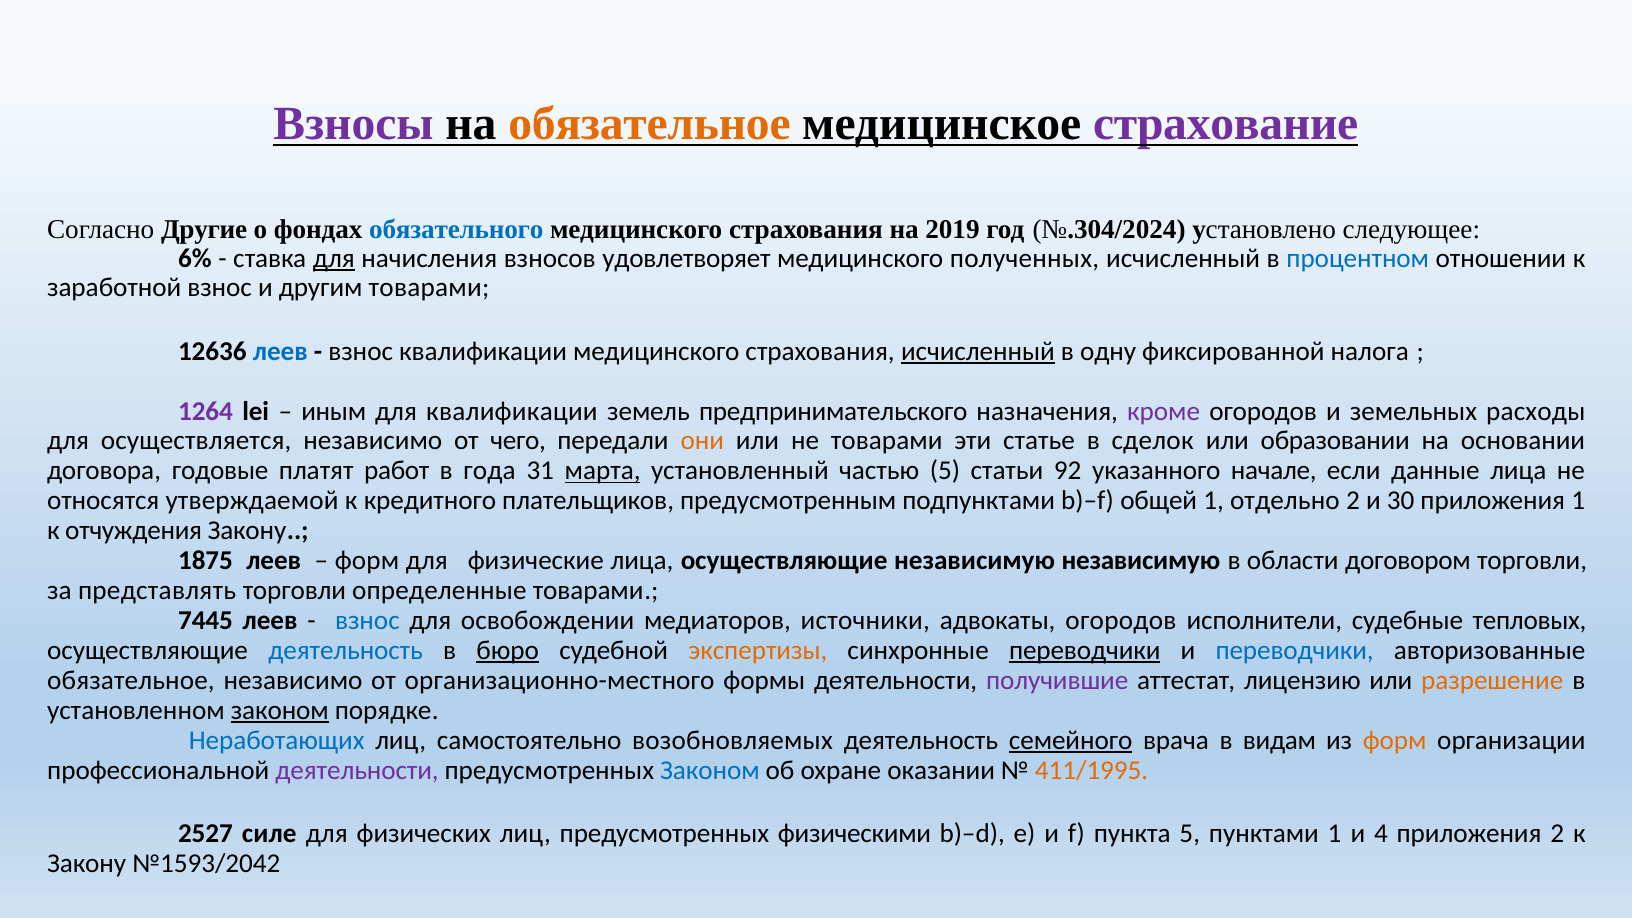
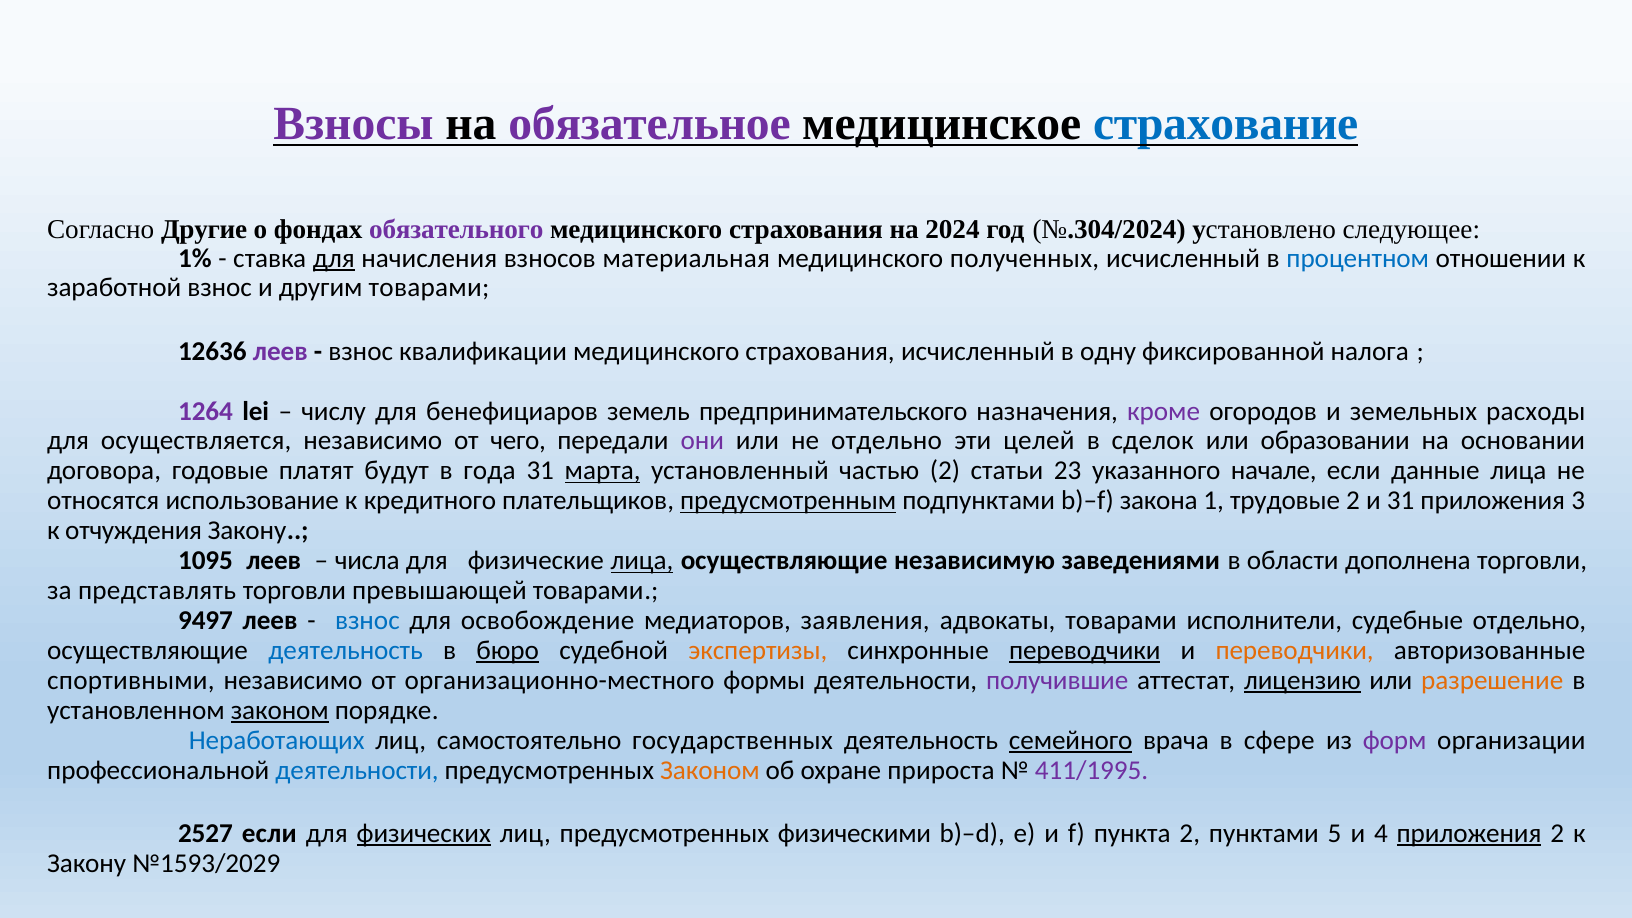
обязательное at (649, 124) colour: orange -> purple
страхование colour: purple -> blue
обязательного colour: blue -> purple
2019: 2019 -> 2024
6%: 6% -> 1%
удовлетворяет: удовлетворяет -> материальная
леев at (280, 351) colour: blue -> purple
исчисленный at (978, 351) underline: present -> none
иным: иным -> числу
для квалификации: квалификации -> бенефициаров
они colour: orange -> purple
не товарами: товарами -> отдельно
статье: статье -> целей
работ: работ -> будут
частью 5: 5 -> 2
92: 92 -> 23
утверждаемой: утверждаемой -> использование
предусмотренным underline: none -> present
общей: общей -> закона
отдельно: отдельно -> трудовые
и 30: 30 -> 31
приложения 1: 1 -> 3
1875: 1875 -> 1095
форм at (367, 561): форм -> числа
лица at (642, 561) underline: none -> present
независимую независимую: независимую -> заведениями
договором: договором -> дополнена
определенные: определенные -> превышающей
7445: 7445 -> 9497
освобождении: освобождении -> освобождение
источники: источники -> заявления
адвокаты огородов: огородов -> товарами
судебные тепловых: тепловых -> отдельно
переводчики at (1295, 650) colour: blue -> orange
обязательное at (131, 680): обязательное -> спортивными
лицензию underline: none -> present
возобновляемых: возобновляемых -> государственных
видам: видам -> сфере
форм at (1395, 740) colour: orange -> purple
деятельности at (357, 770) colour: purple -> blue
Законом at (710, 770) colour: blue -> orange
оказании: оказании -> прироста
411/1995 colour: orange -> purple
2527 силе: силе -> если
физических underline: none -> present
пункта 5: 5 -> 2
пунктами 1: 1 -> 5
приложения at (1469, 833) underline: none -> present
№1593/2042: №1593/2042 -> №1593/2029
